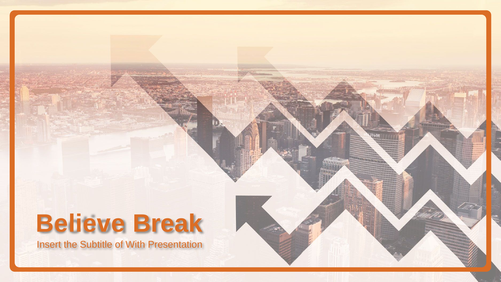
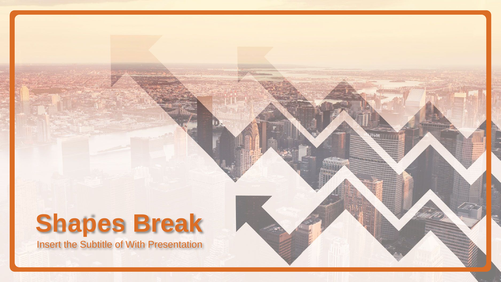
Believe: Believe -> Shapes
